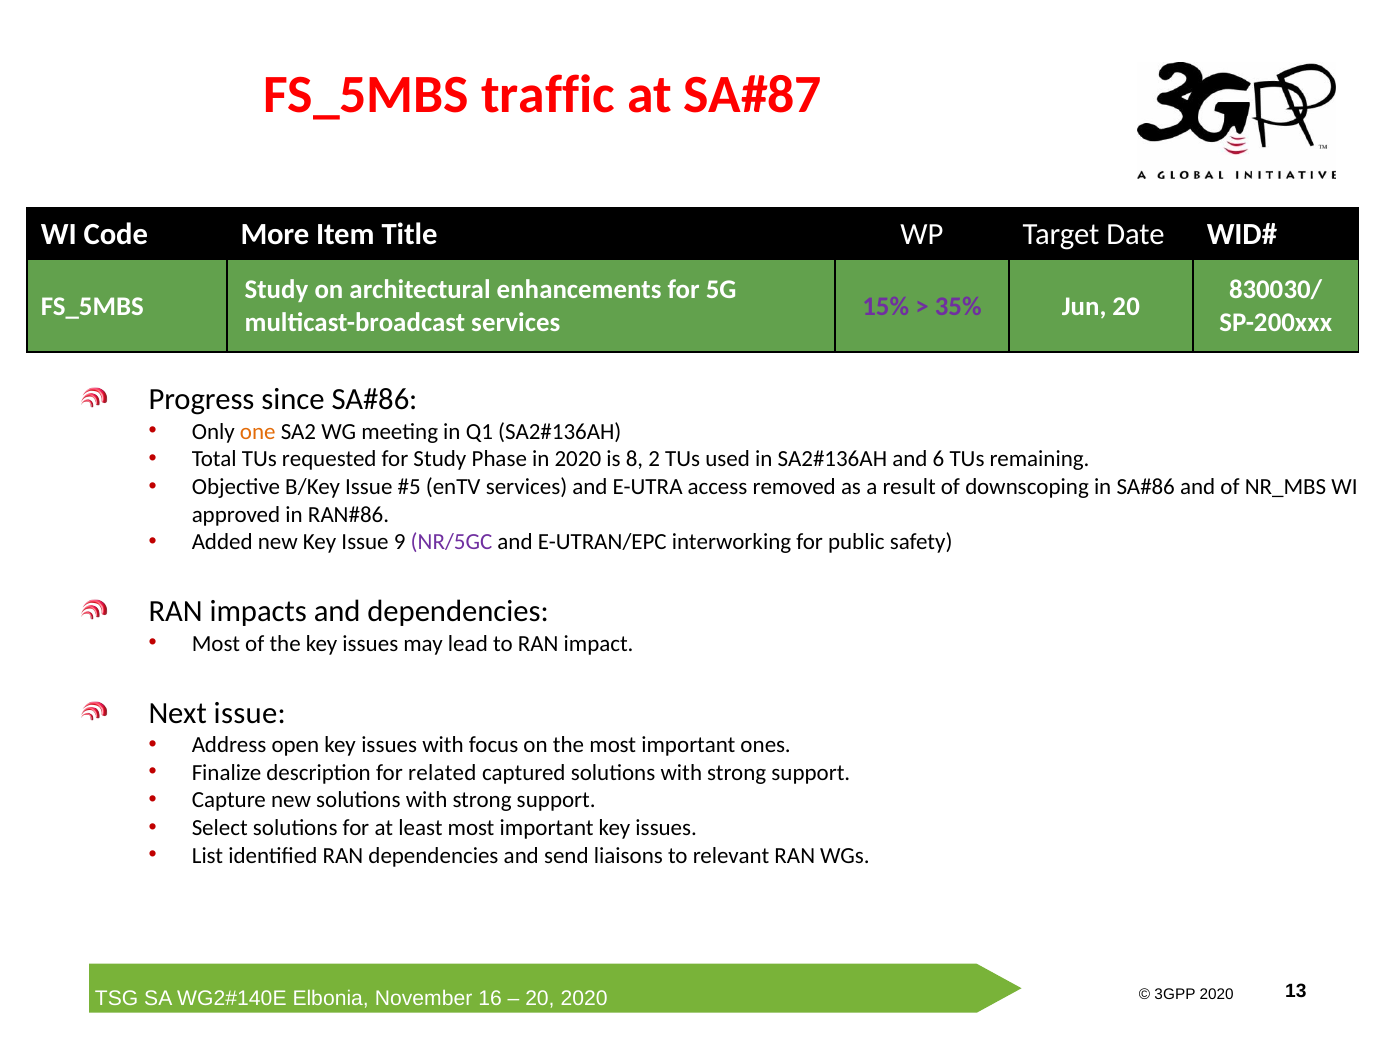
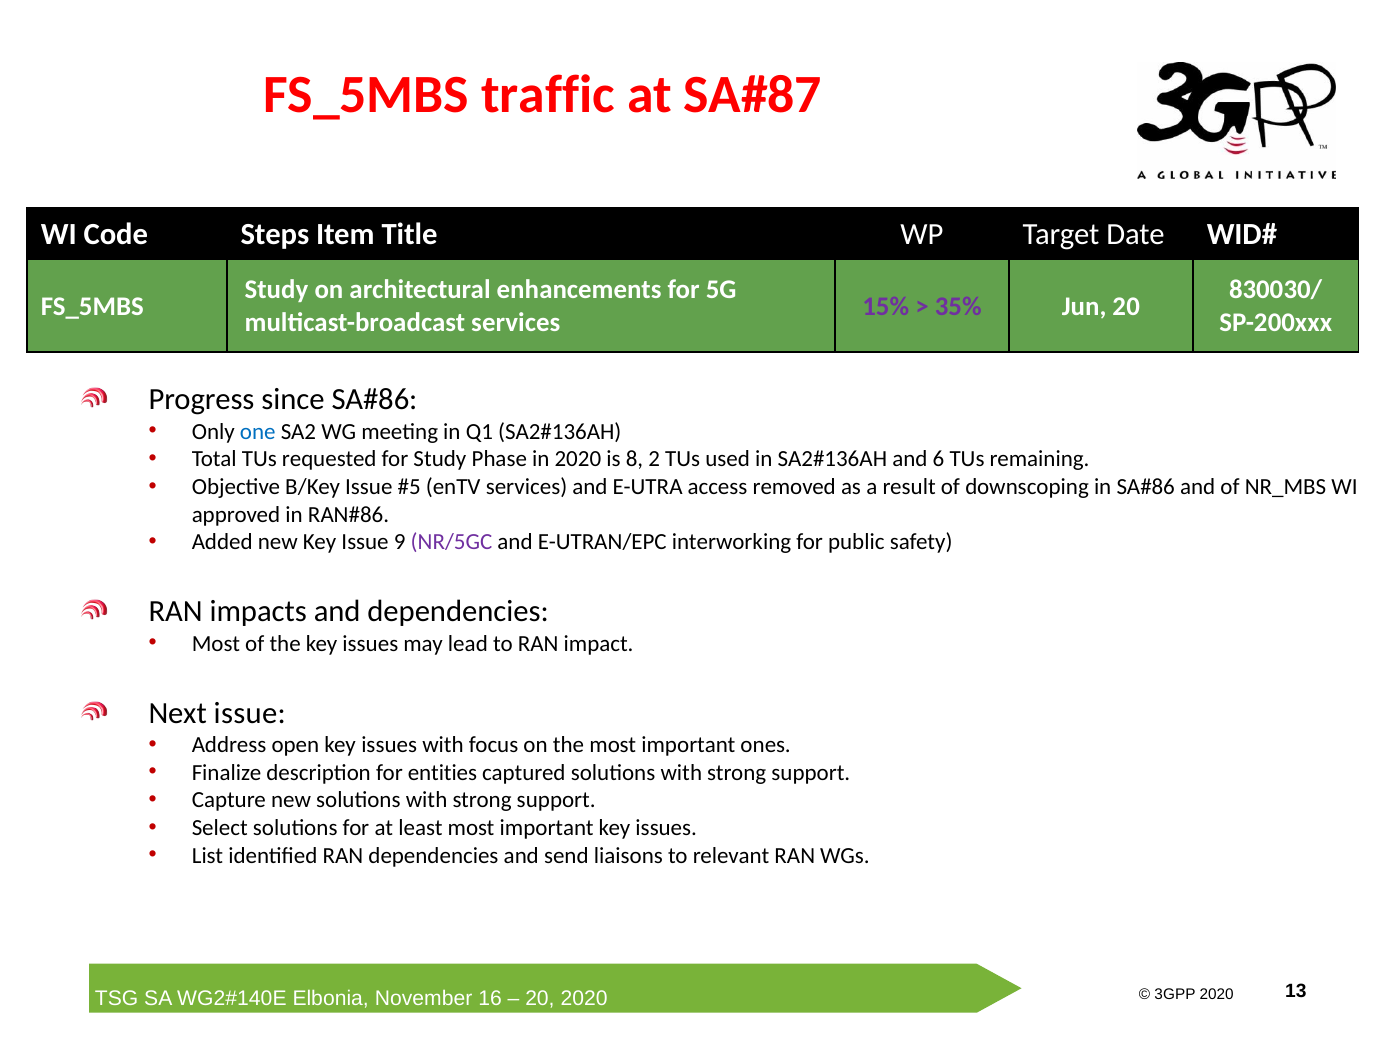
More: More -> Steps
one colour: orange -> blue
related: related -> entities
